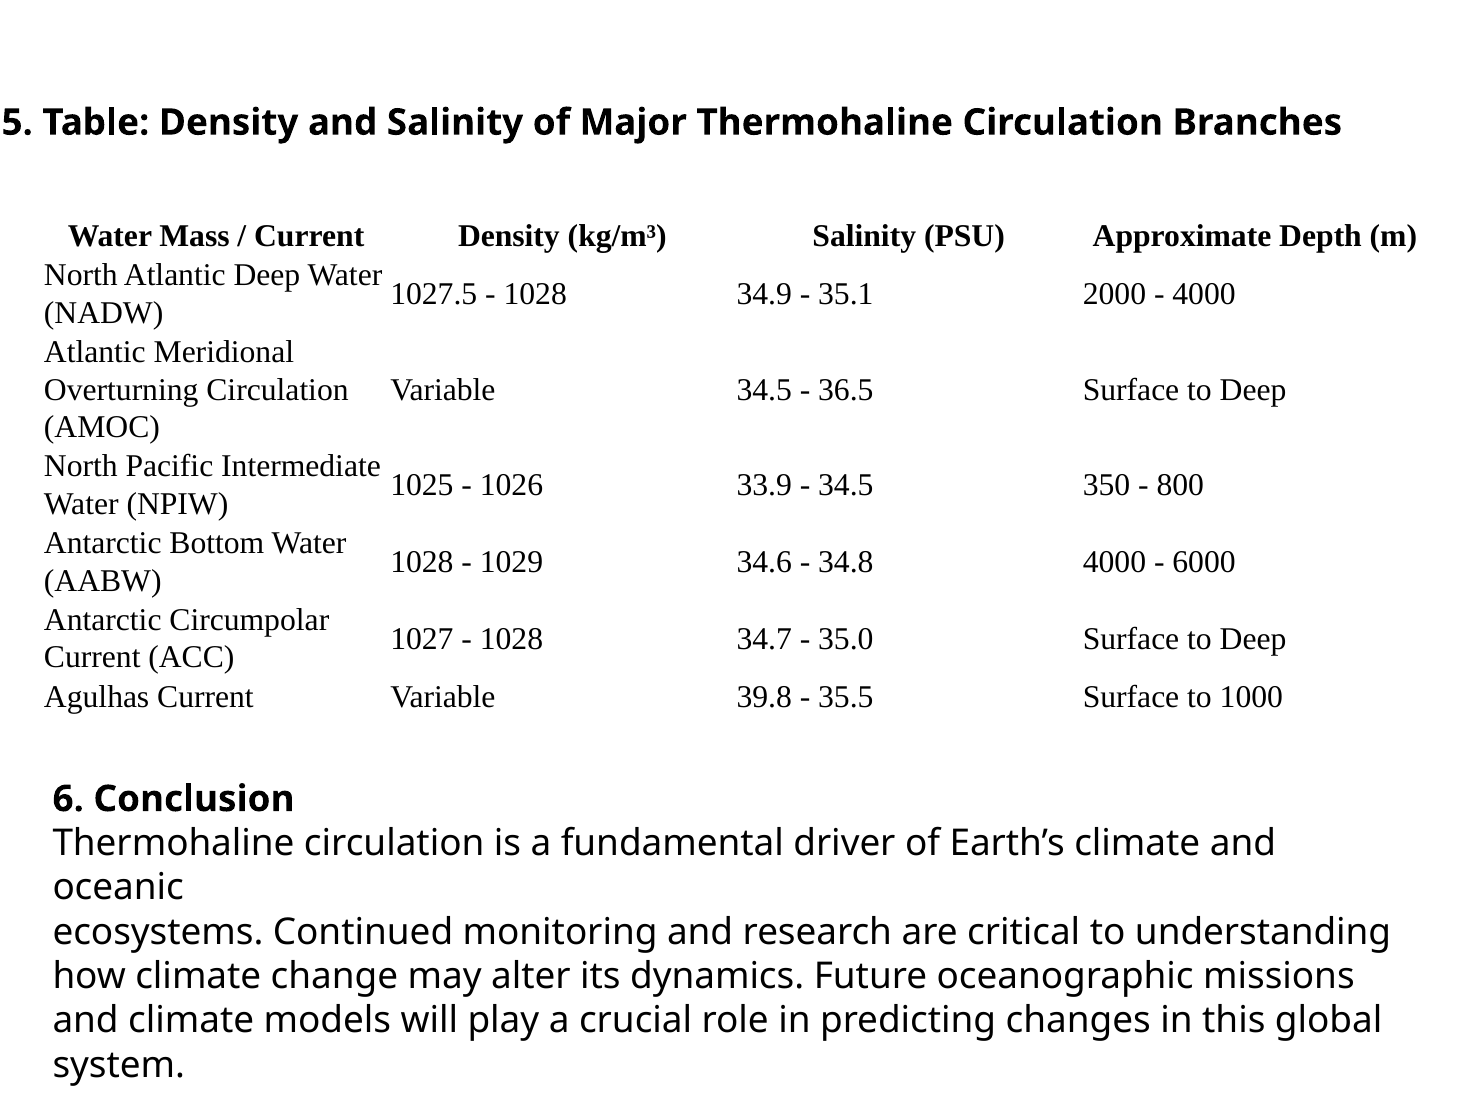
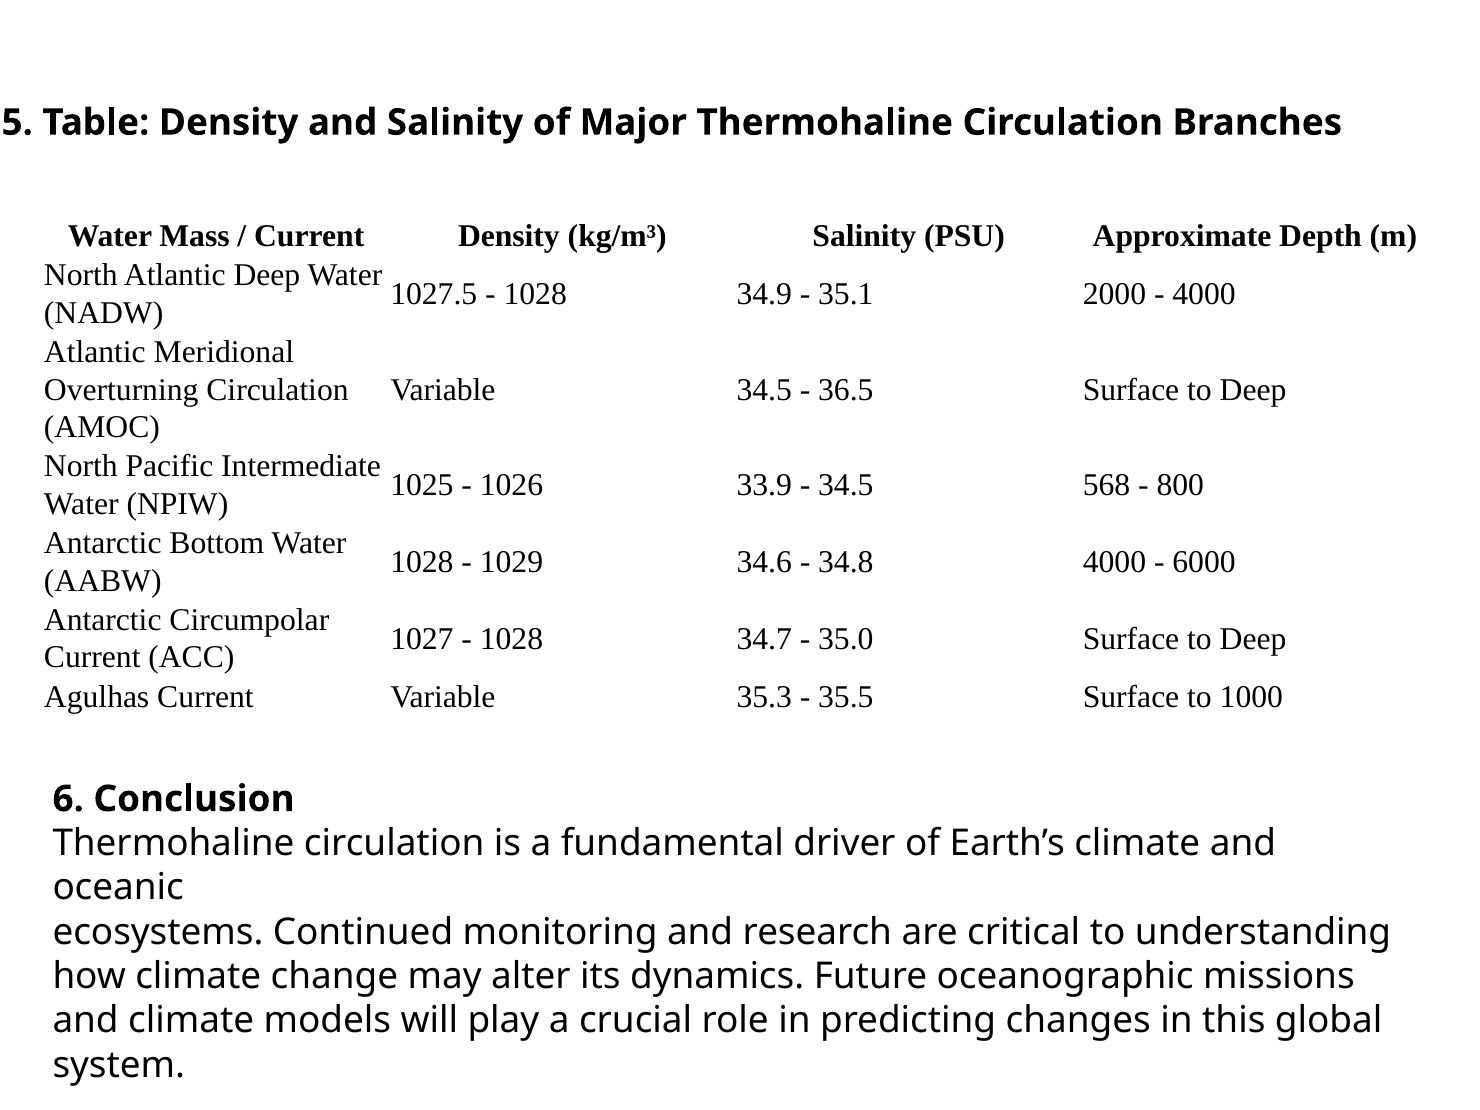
350: 350 -> 568
39.8: 39.8 -> 35.3
